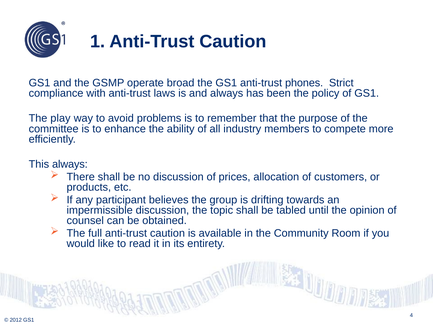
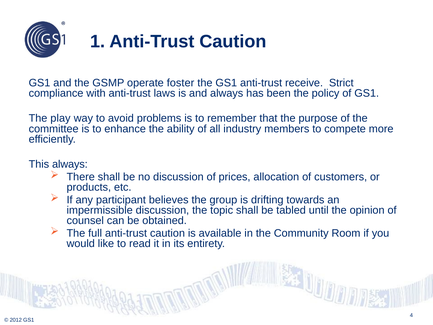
broad: broad -> foster
phones: phones -> receive
